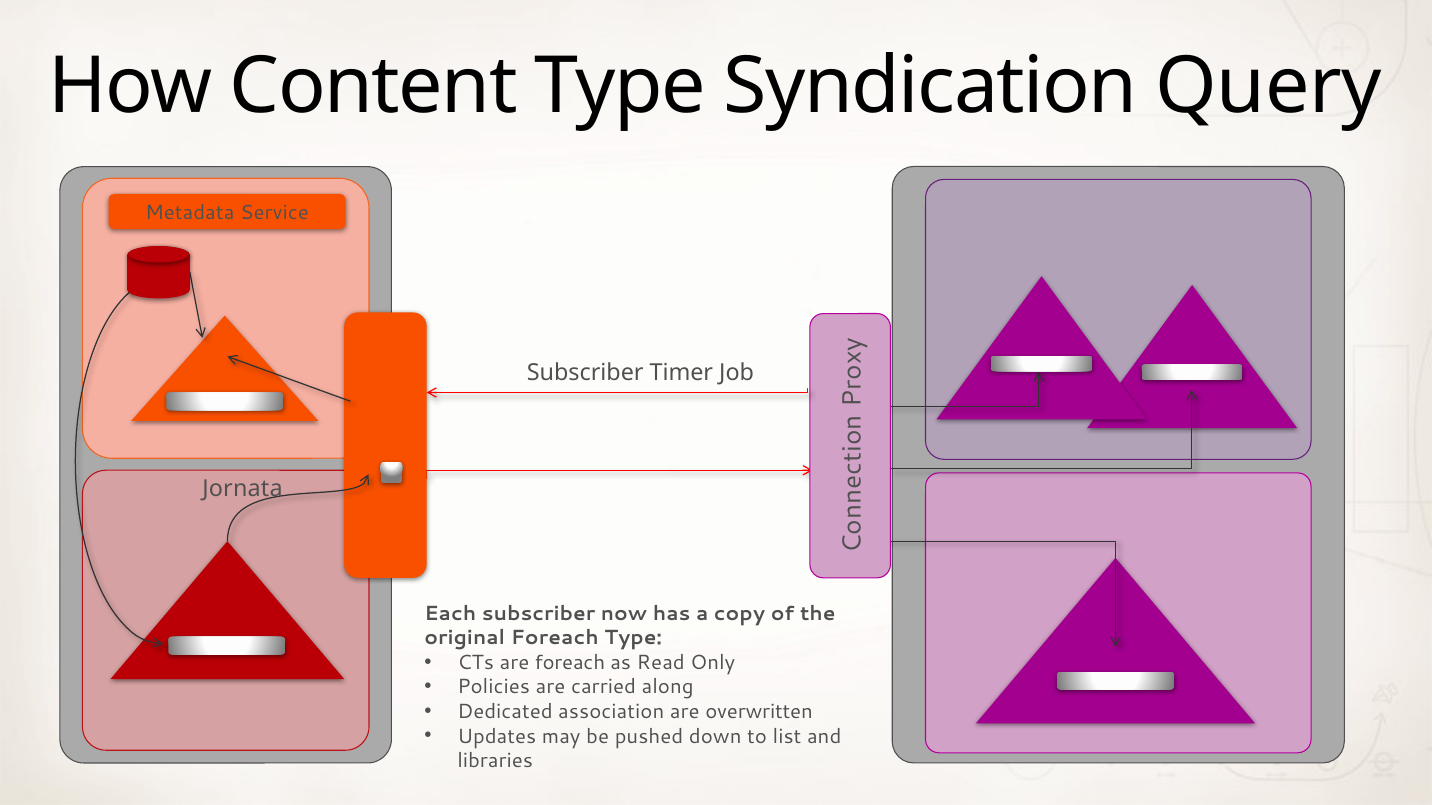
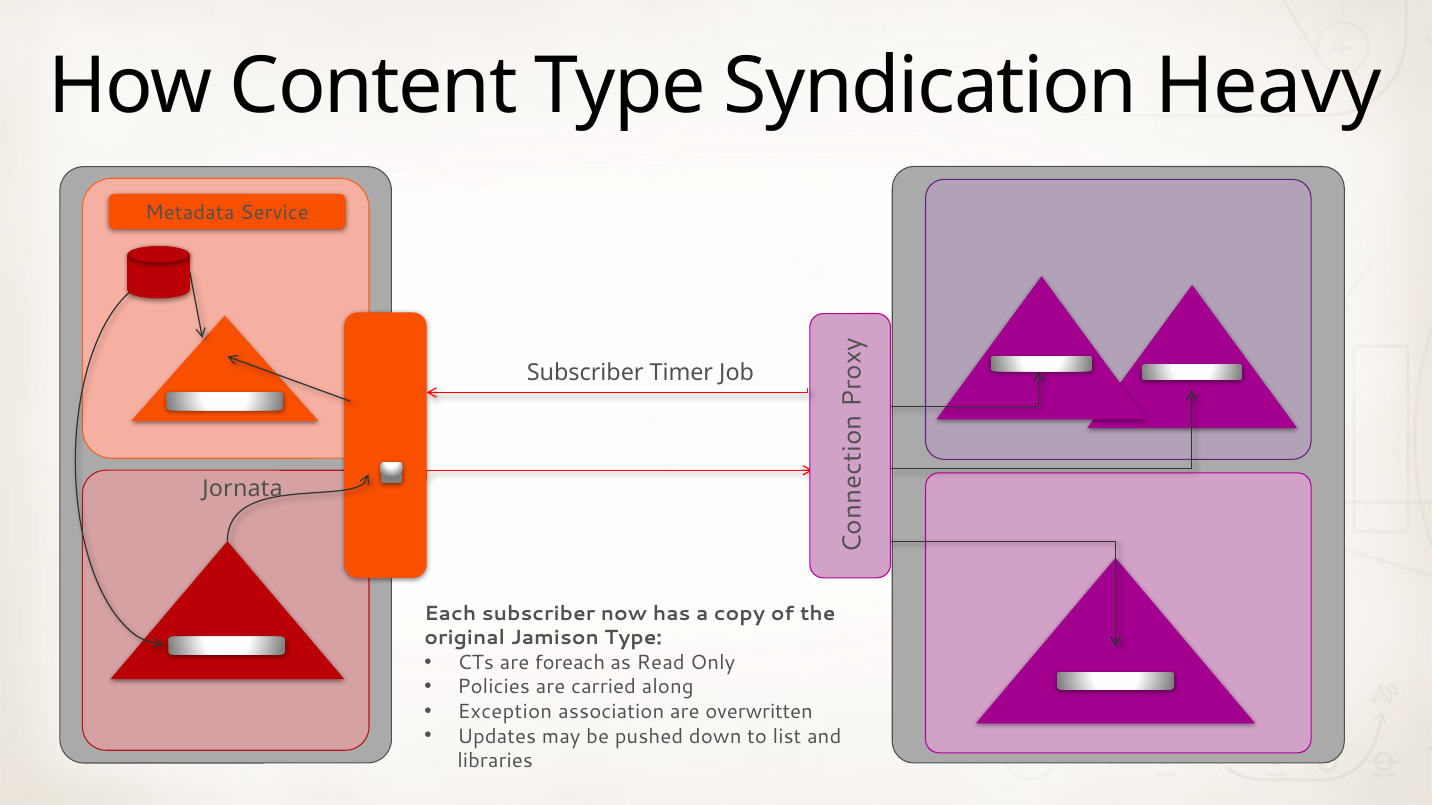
Query: Query -> Heavy
original Foreach: Foreach -> Jamison
Dedicated: Dedicated -> Exception
